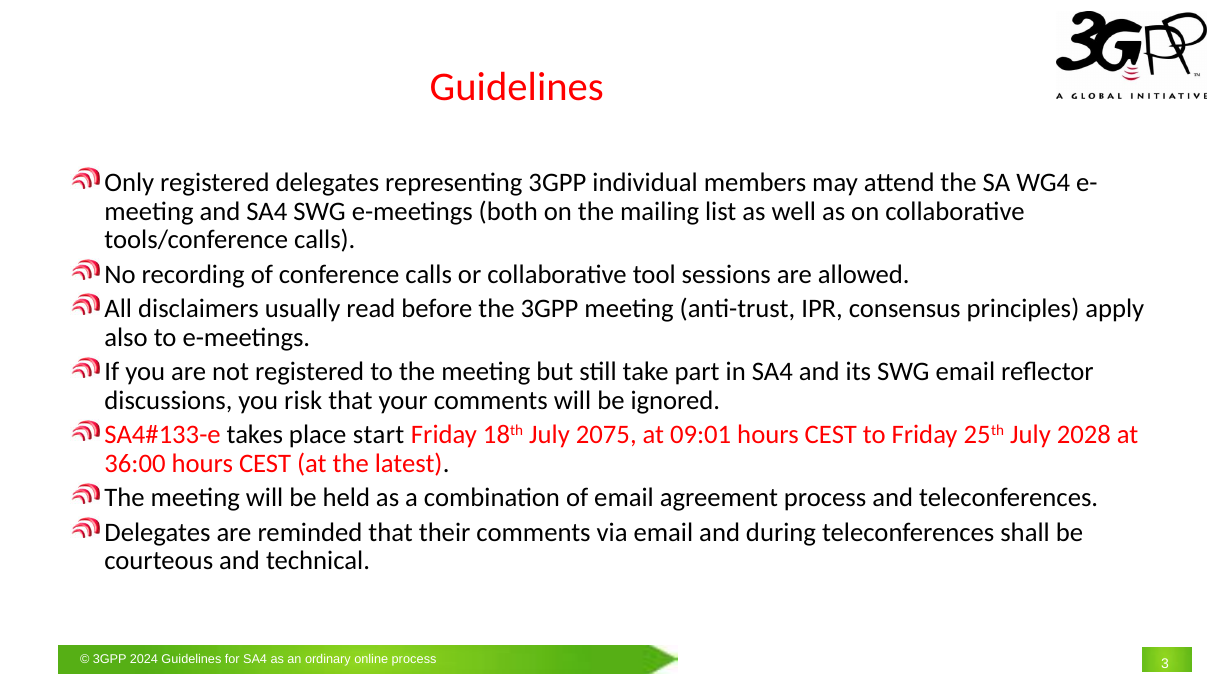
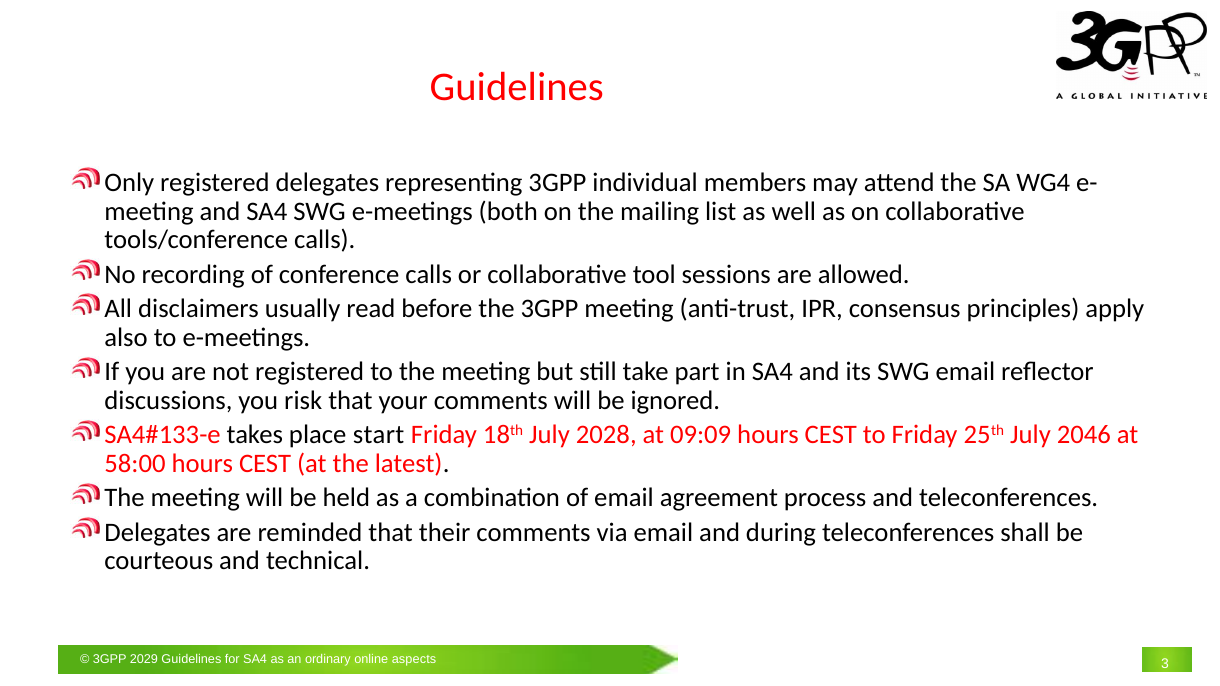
2075: 2075 -> 2028
09:01: 09:01 -> 09:09
2028: 2028 -> 2046
36:00: 36:00 -> 58:00
2024: 2024 -> 2029
process at (414, 659): process -> aspects
